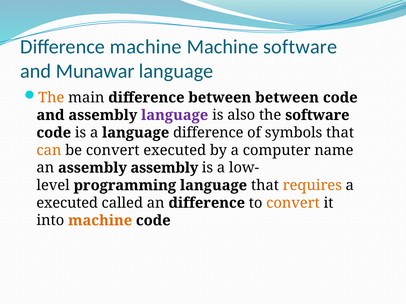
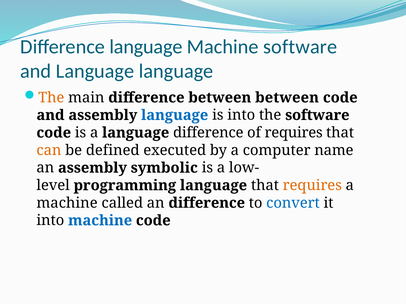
Difference machine: machine -> language
and Munawar: Munawar -> Language
language at (175, 115) colour: purple -> blue
is also: also -> into
of symbols: symbols -> requires
be convert: convert -> defined
assembly assembly: assembly -> symbolic
executed at (67, 203): executed -> machine
convert at (293, 203) colour: orange -> blue
machine at (100, 221) colour: orange -> blue
